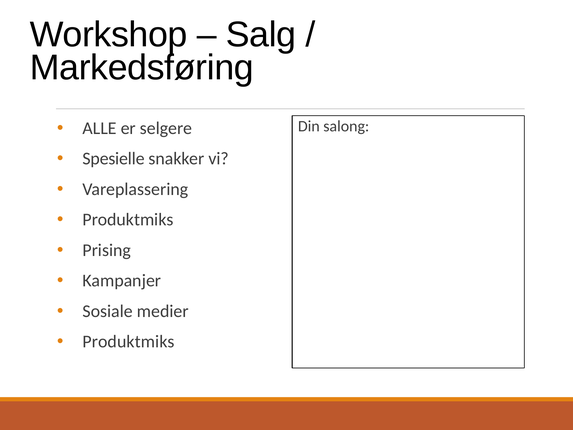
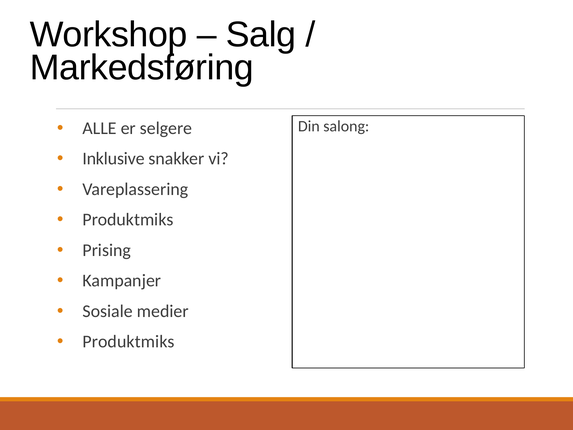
Spesielle: Spesielle -> Inklusive
